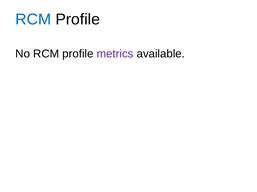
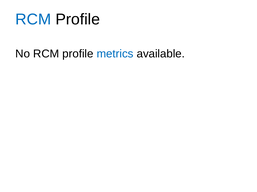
metrics colour: purple -> blue
